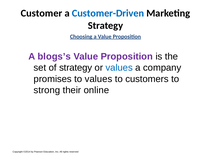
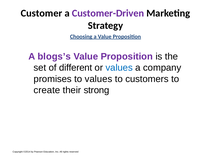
Customer-Driven colour: blue -> purple
of strategy: strategy -> different
strong: strong -> create
online: online -> strong
